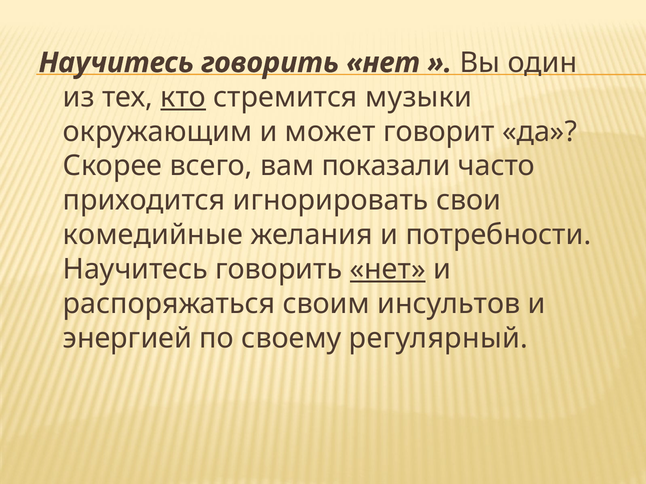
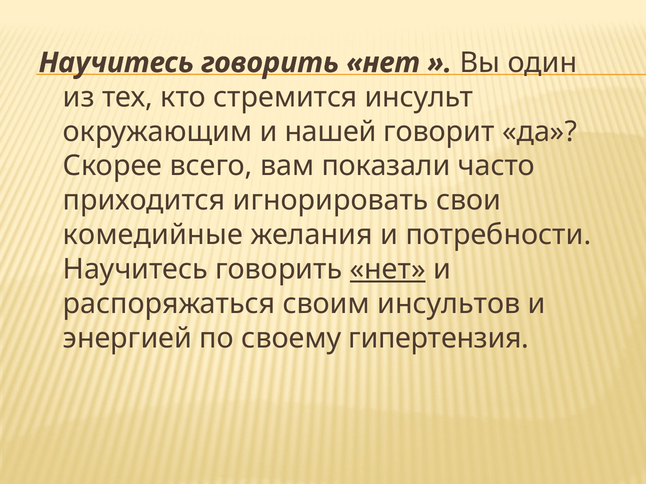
кто underline: present -> none
музыки: музыки -> инсульт
может: может -> нашей
регулярный: регулярный -> гипертензия
